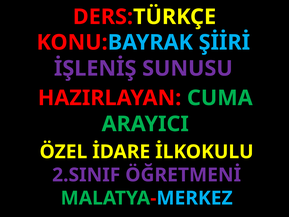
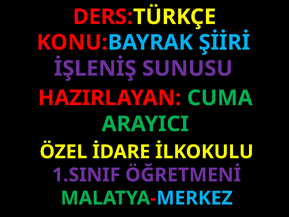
2.SINIF: 2.SINIF -> 1.SINIF
